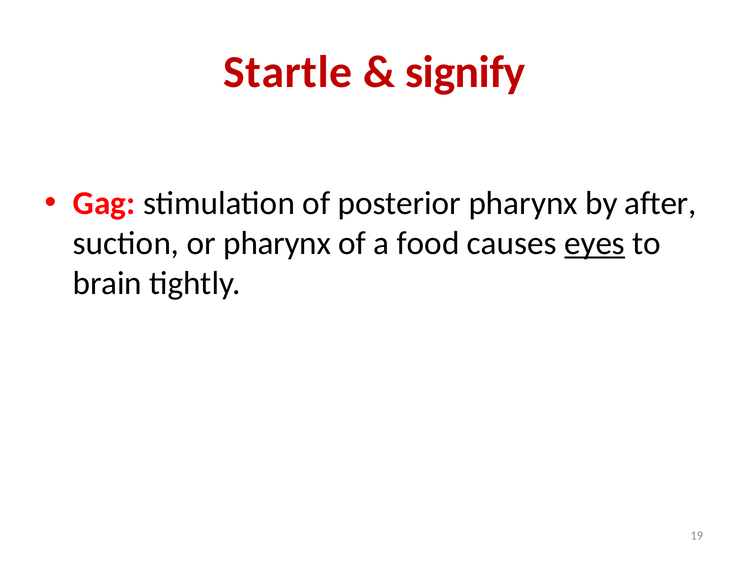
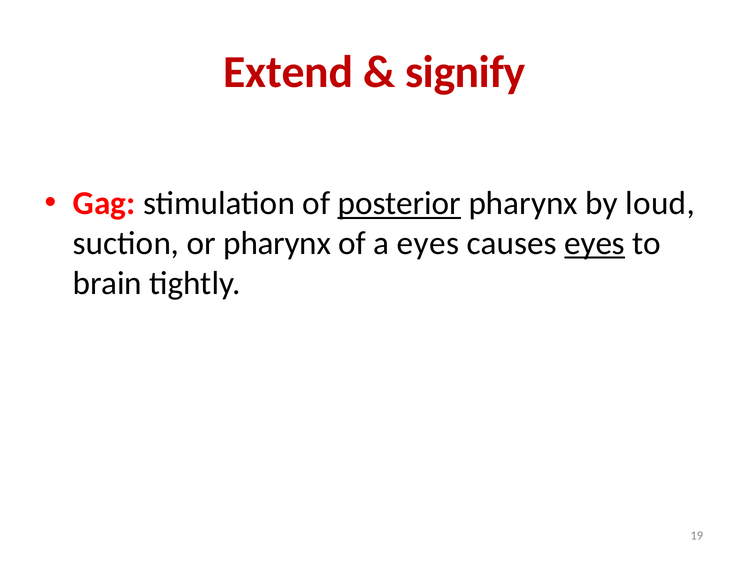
Startle: Startle -> Extend
posterior underline: none -> present
after: after -> loud
a food: food -> eyes
